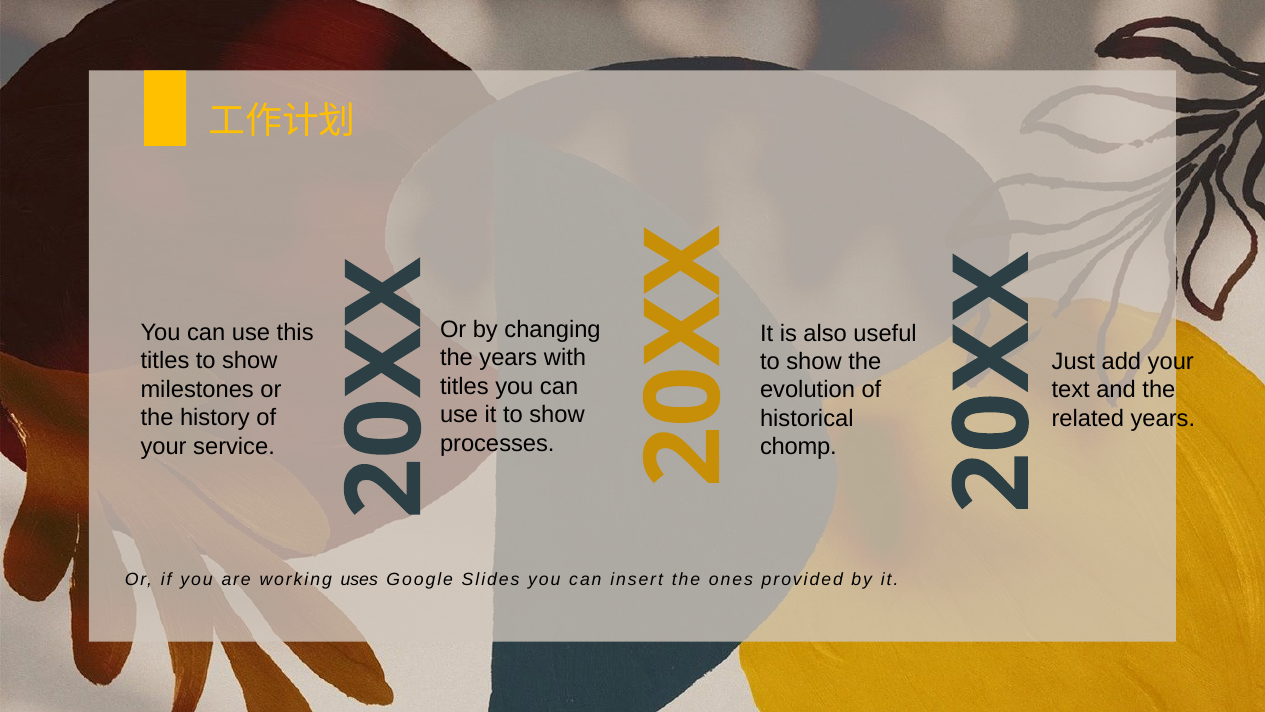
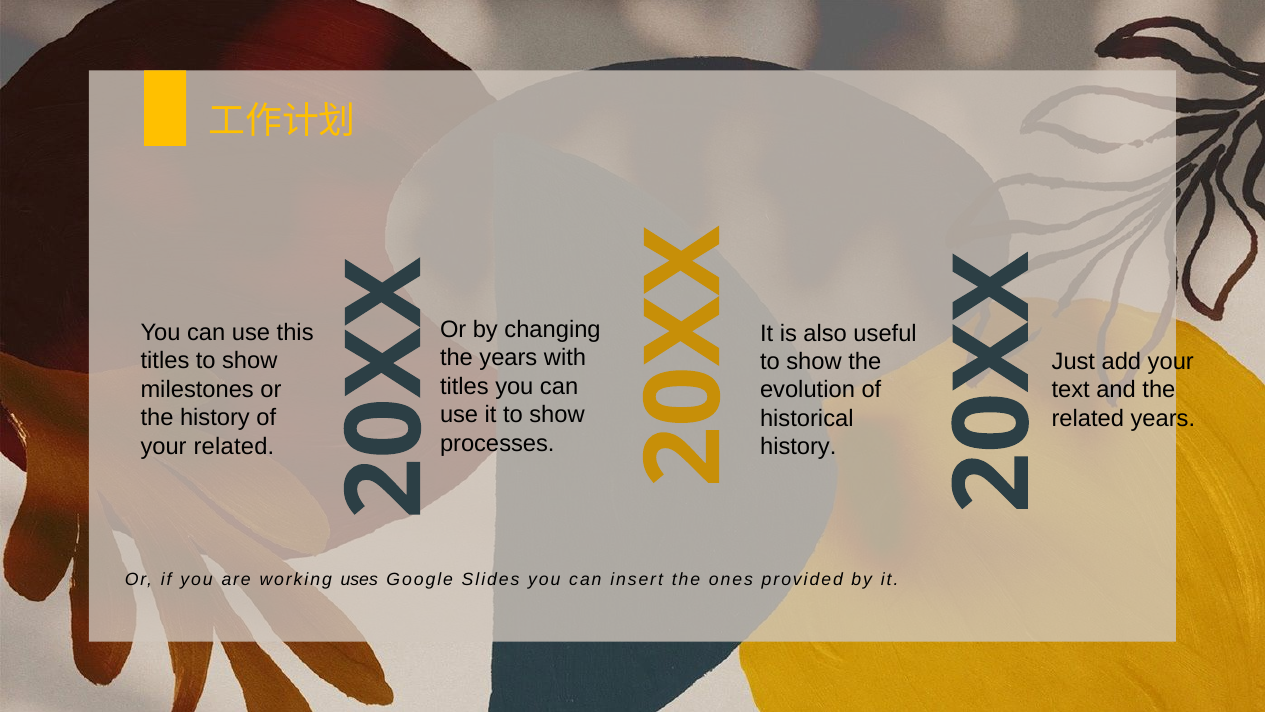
your service: service -> related
chomp at (798, 447): chomp -> history
